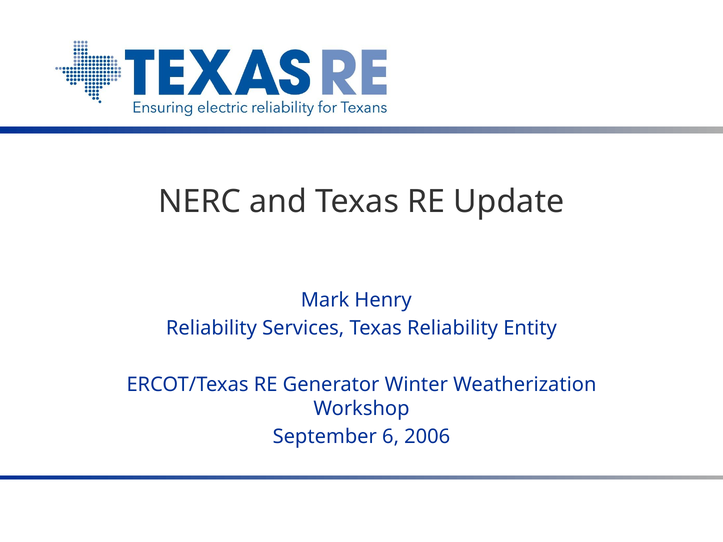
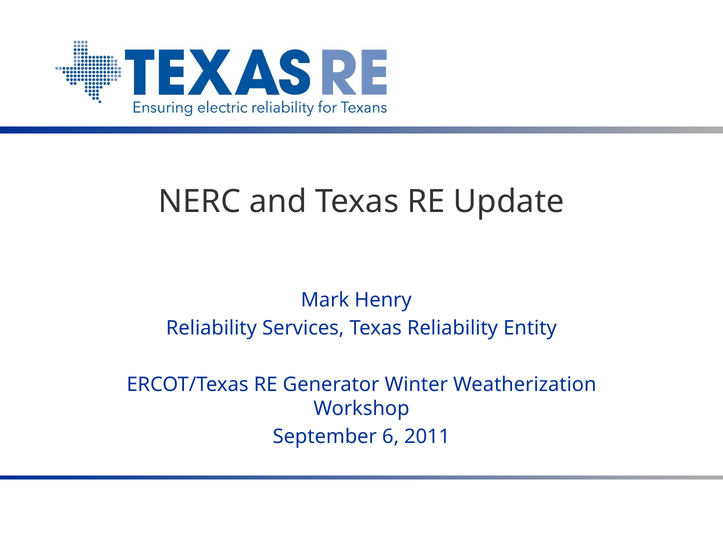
2006: 2006 -> 2011
